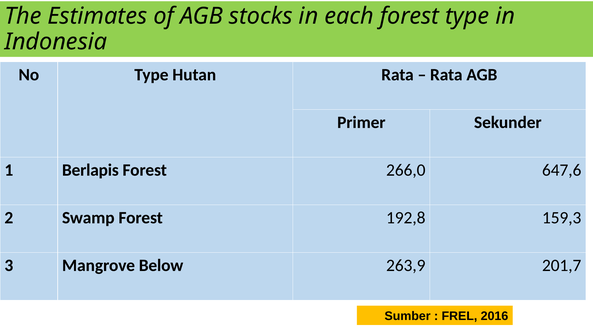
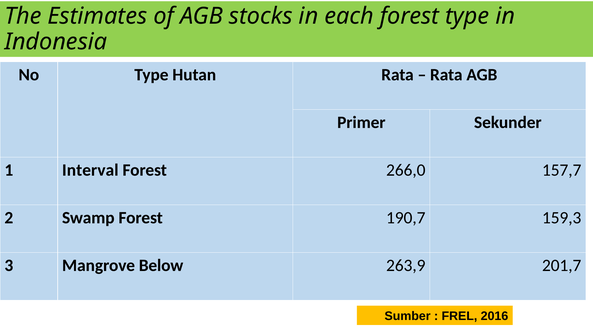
Berlapis: Berlapis -> Interval
647,6: 647,6 -> 157,7
192,8: 192,8 -> 190,7
